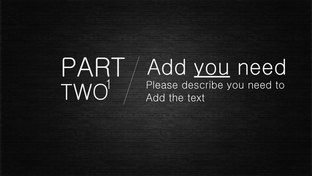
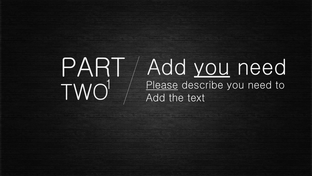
Please underline: none -> present
